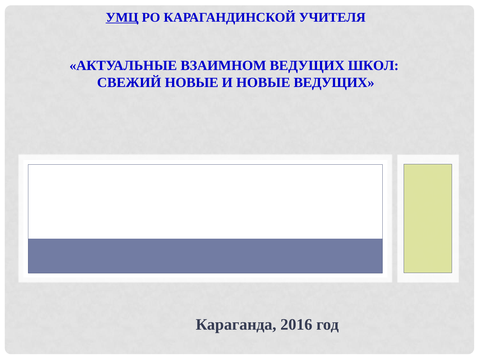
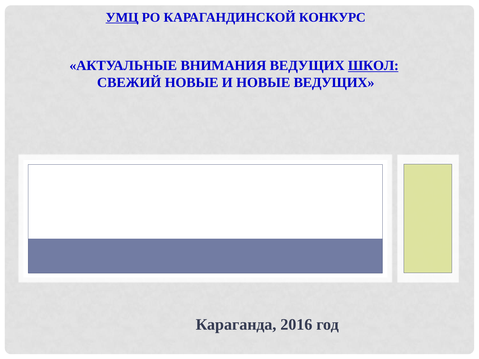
УЧИТЕЛЯ: УЧИТЕЛЯ -> КОНКУРС
ВЗАИМНОМ: ВЗАИМНОМ -> ВНИМАНИЯ
ШКОЛ underline: none -> present
